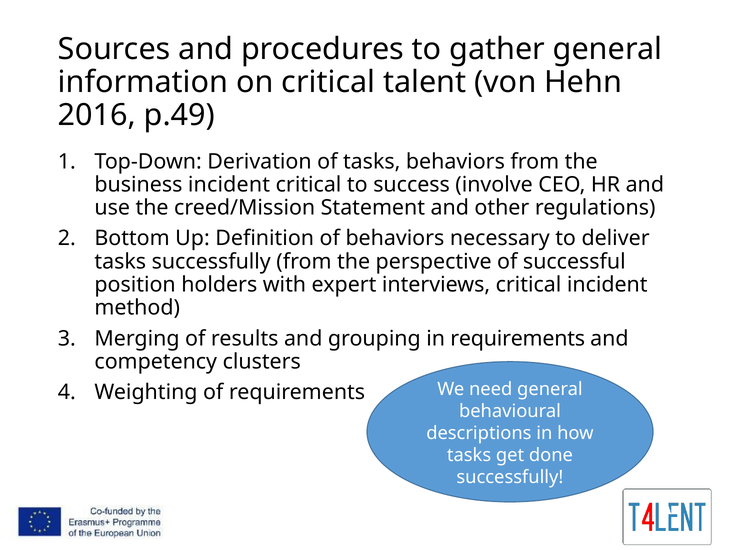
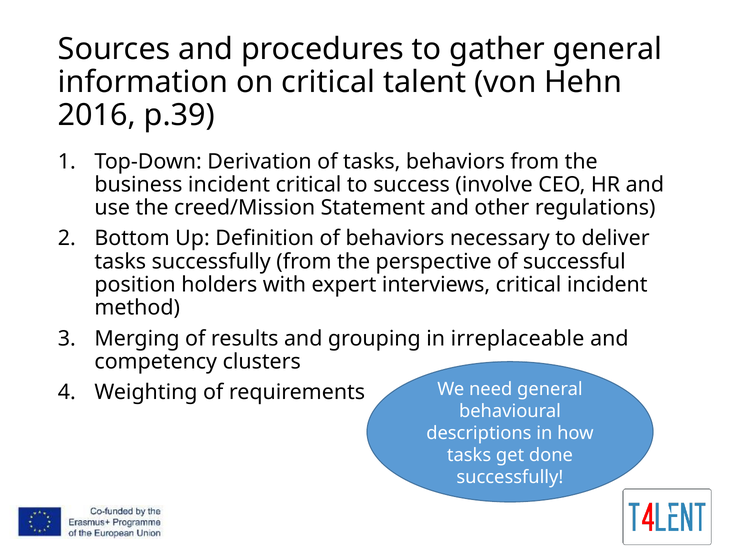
p.49: p.49 -> p.39
in requirements: requirements -> irreplaceable
